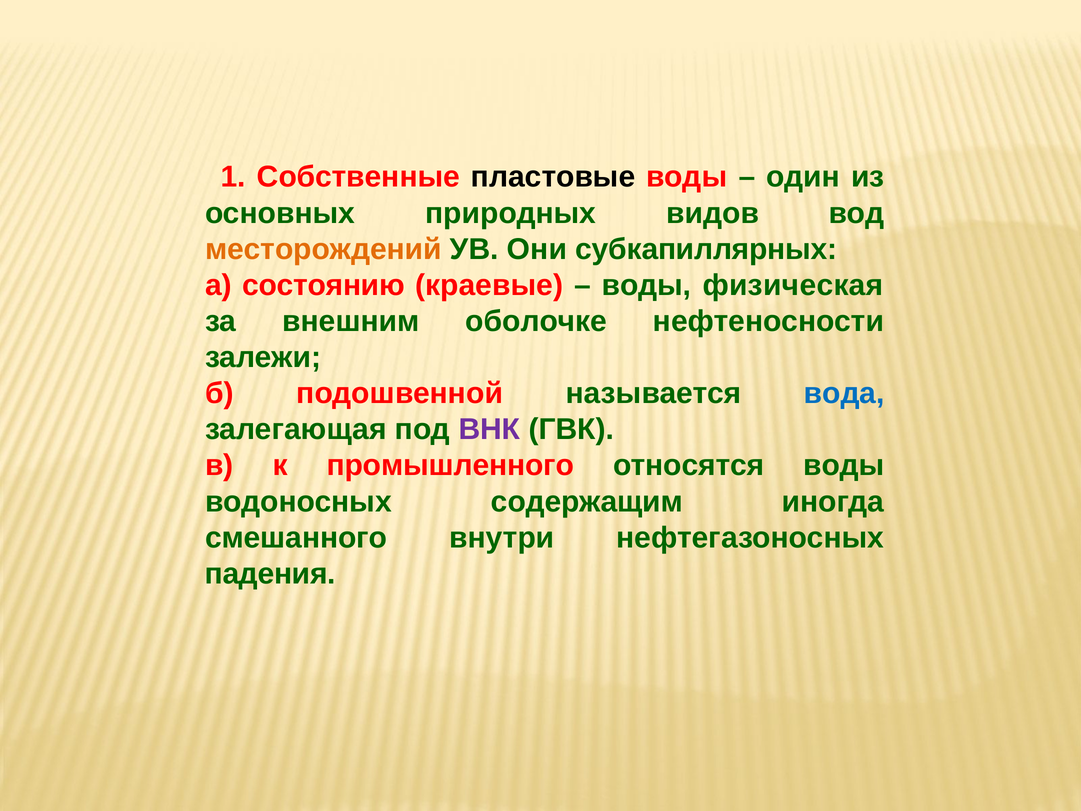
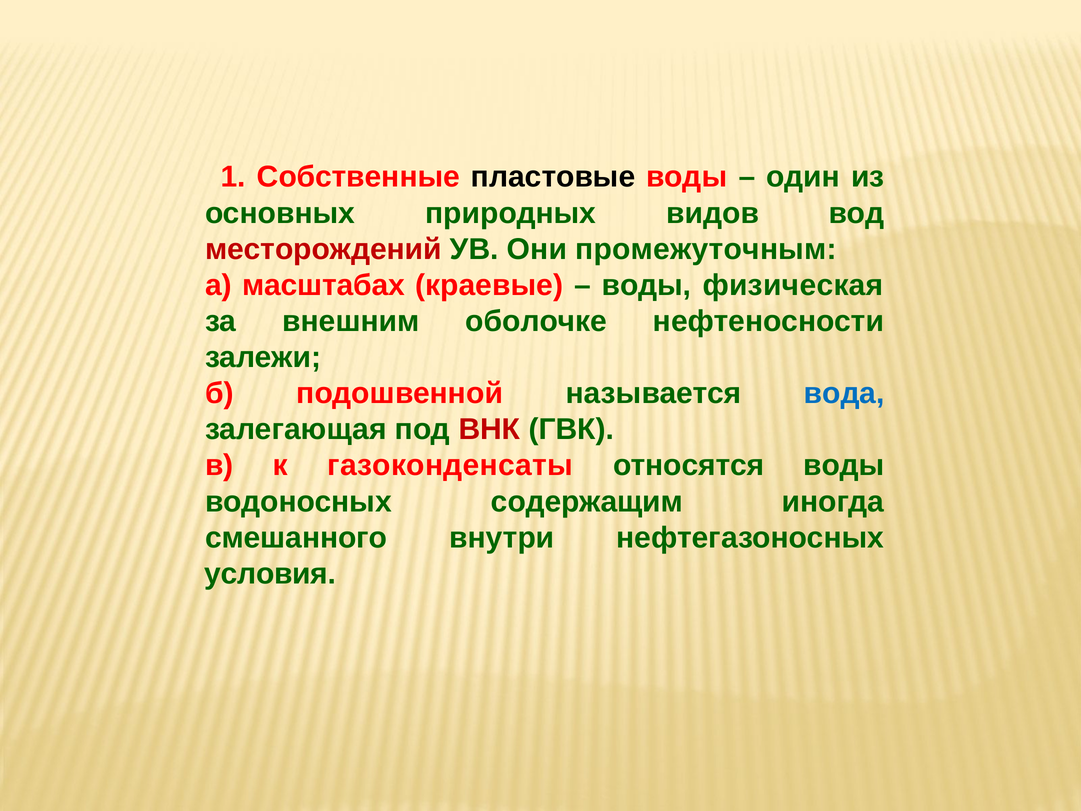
месторождений colour: orange -> red
субкапиллярных: субкапиллярных -> промежуточным
состоянию: состоянию -> масштабах
ВНК colour: purple -> red
промышленного: промышленного -> газоконденсаты
падения: падения -> условия
